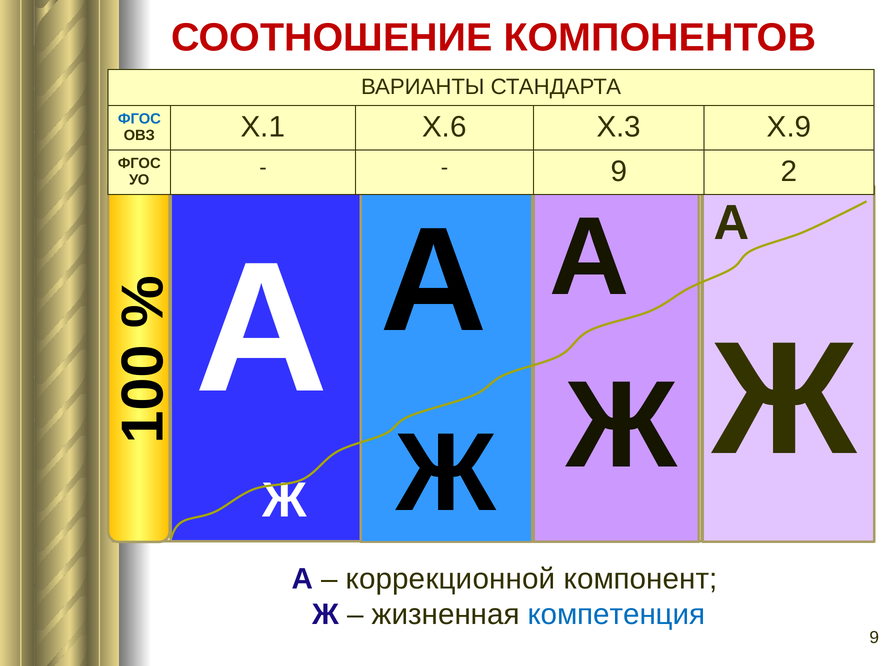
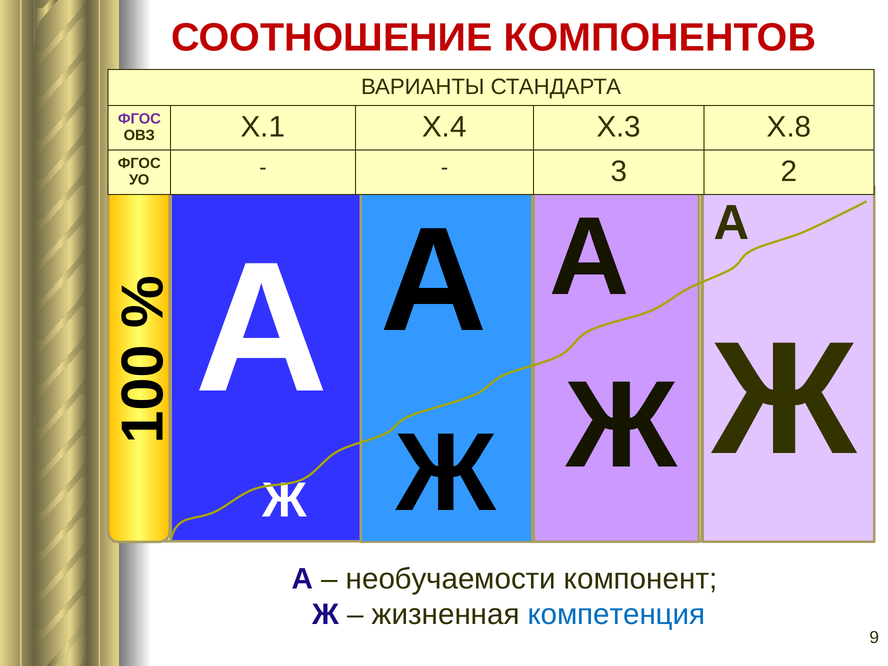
ФГОС at (139, 119) colour: blue -> purple
Х.6: Х.6 -> Х.4
Х.9: Х.9 -> Х.8
9 at (619, 172): 9 -> 3
коррекционной: коррекционной -> необучаемости
